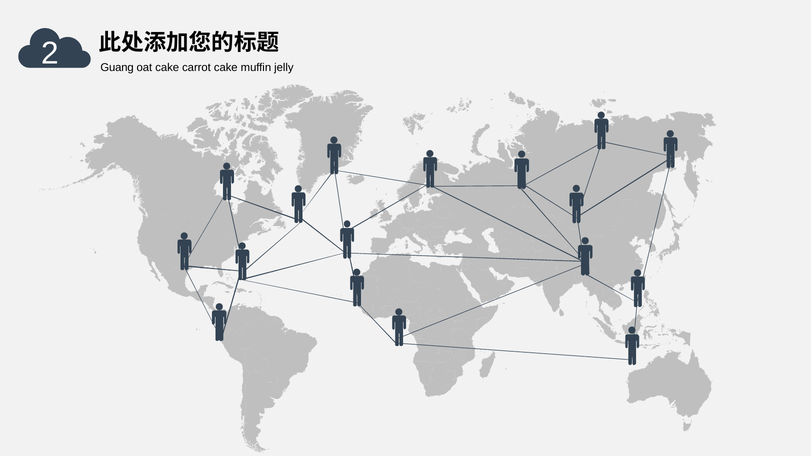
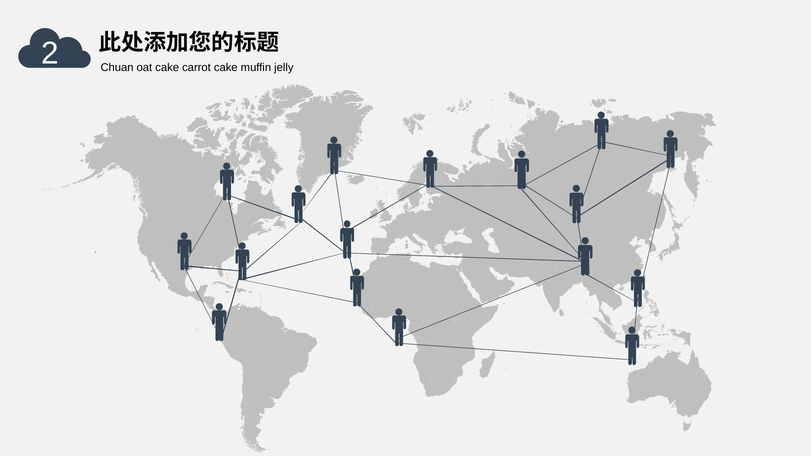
Guang: Guang -> Chuan
